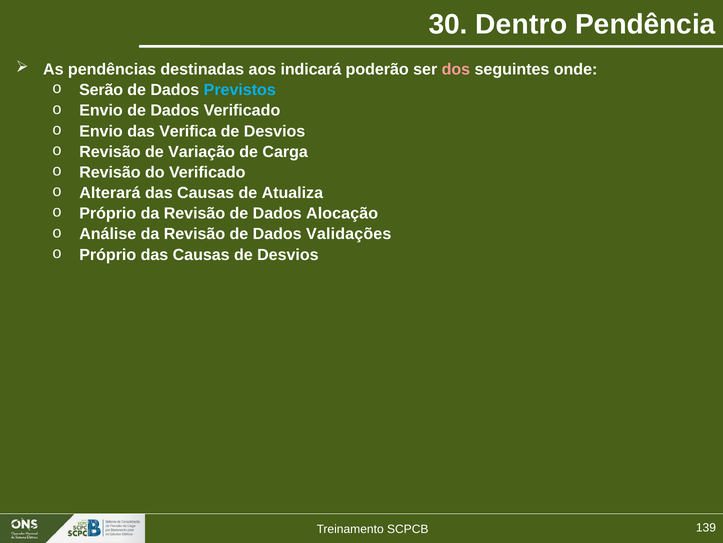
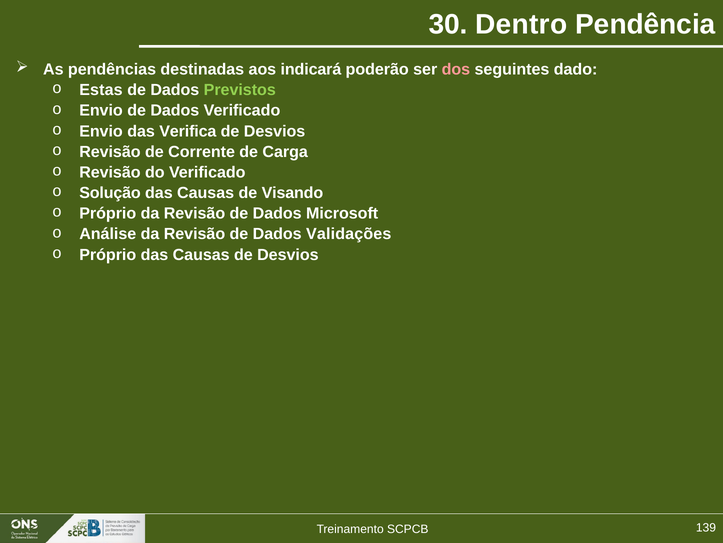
onde: onde -> dado
Serão: Serão -> Estas
Previstos colour: light blue -> light green
Variação: Variação -> Corrente
Alterará: Alterará -> Solução
Atualiza: Atualiza -> Visando
Alocação: Alocação -> Microsoft
